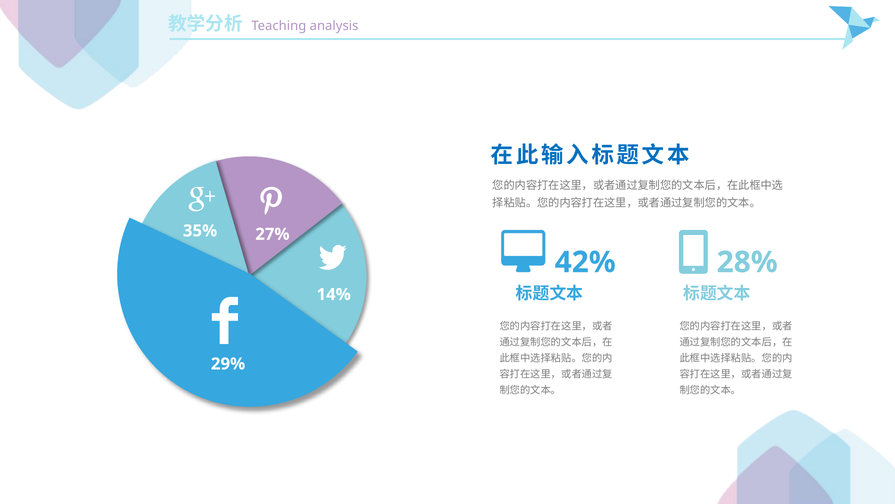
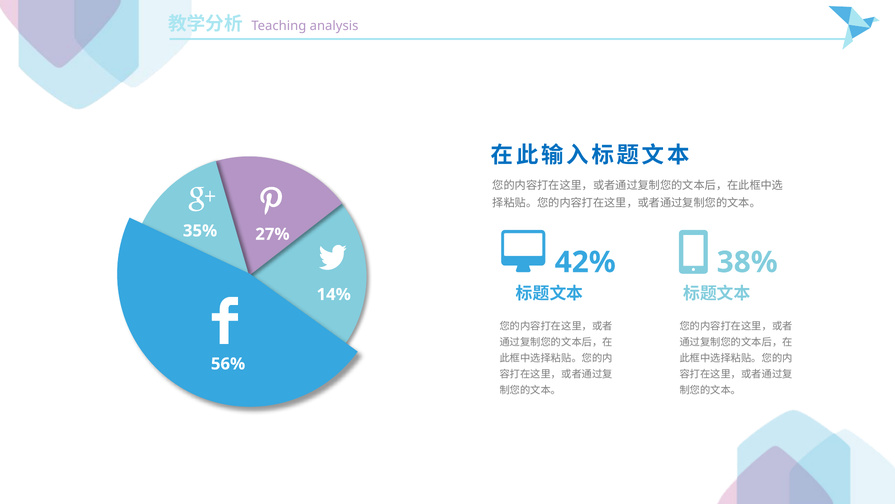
28%: 28% -> 38%
29%: 29% -> 56%
